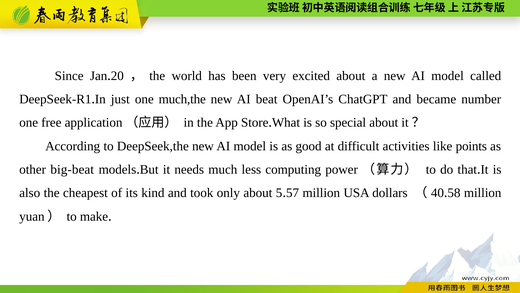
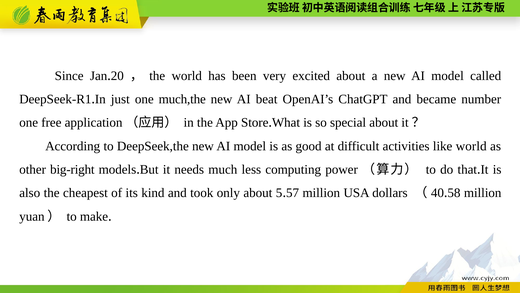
like points: points -> world
big-beat: big-beat -> big-right
